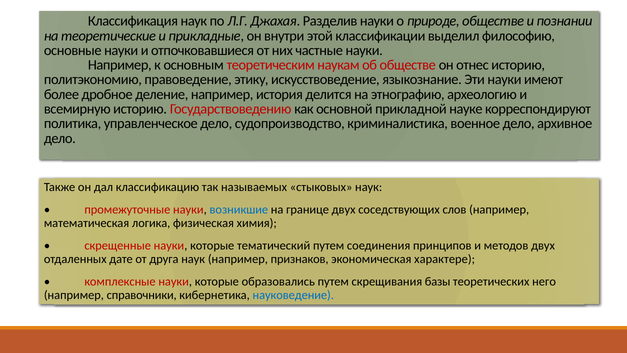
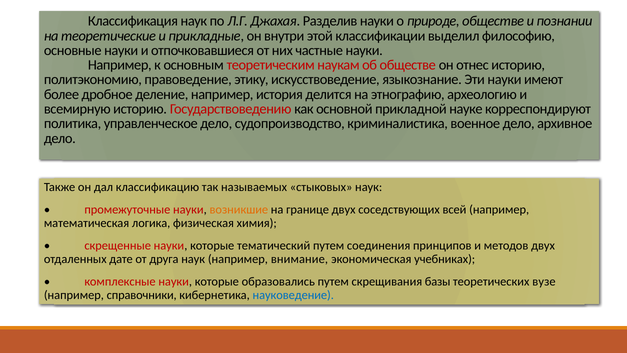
возникшие colour: blue -> orange
слов: слов -> всей
признаков: признаков -> внимание
характере: характере -> учебниках
него: него -> вузе
